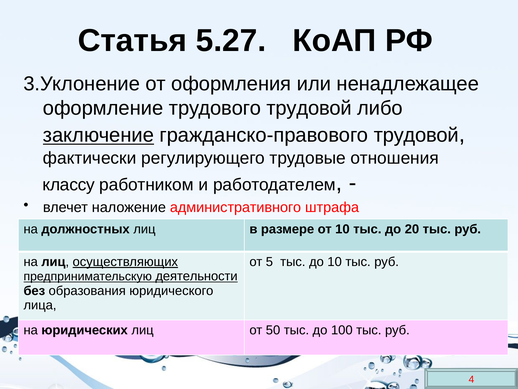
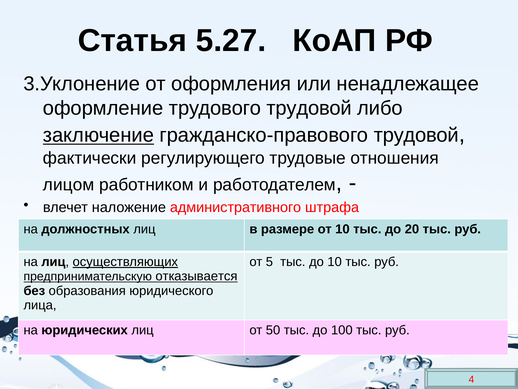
классу: классу -> лицом
деятельности: деятельности -> отказывается
